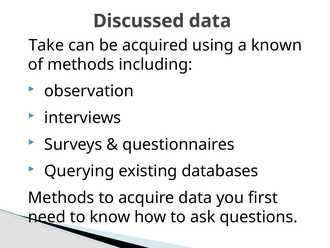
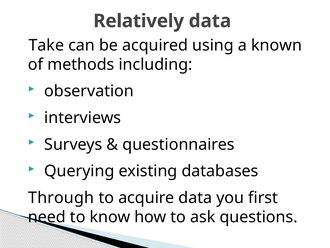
Discussed: Discussed -> Relatively
Methods at (61, 197): Methods -> Through
